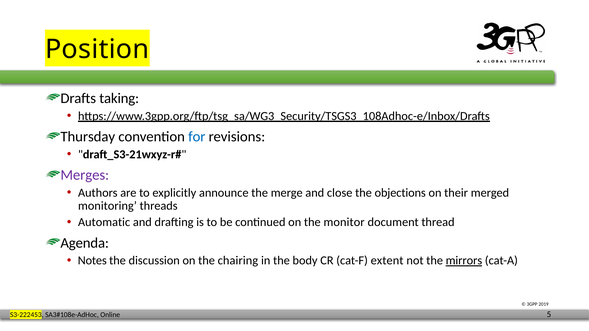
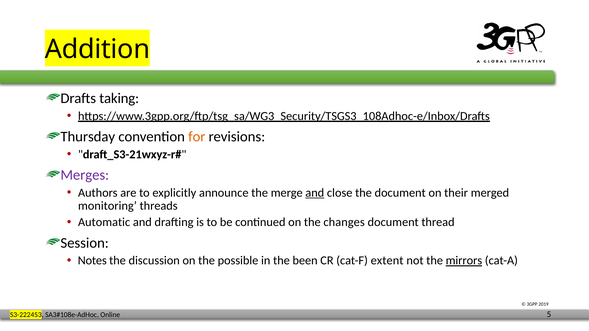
Position: Position -> Addition
for colour: blue -> orange
and at (315, 193) underline: none -> present
the objections: objections -> document
monitor: monitor -> changes
Agenda: Agenda -> Session
chairing: chairing -> possible
body: body -> been
